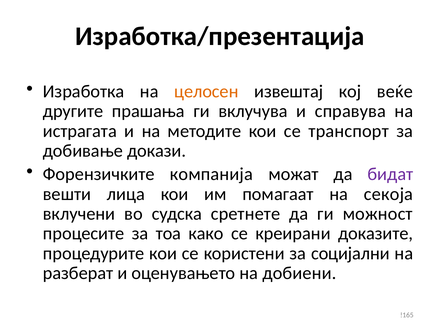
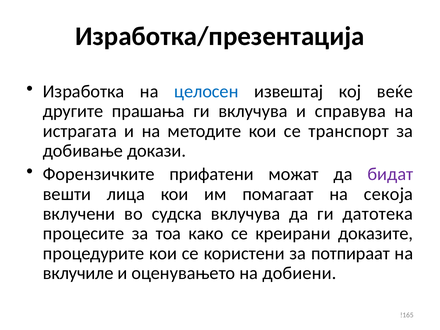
целосен colour: orange -> blue
компанија: компанија -> прифатени
судска сретнете: сретнете -> вклучува
можност: можност -> датотека
социјални: социјални -> потпираат
разберат: разберат -> вклучиле
